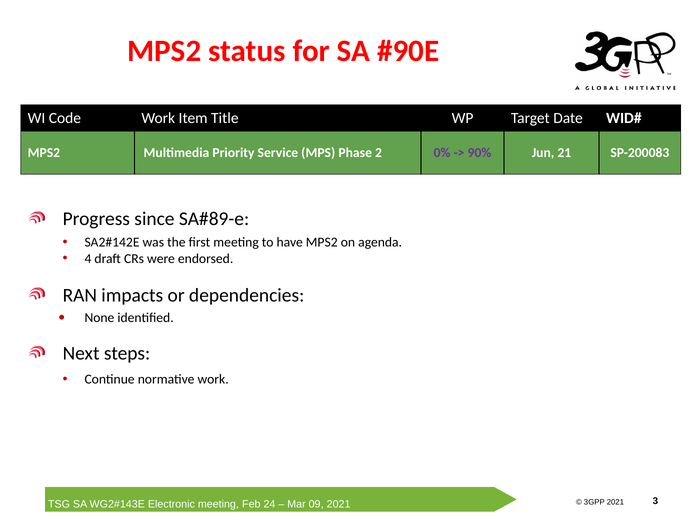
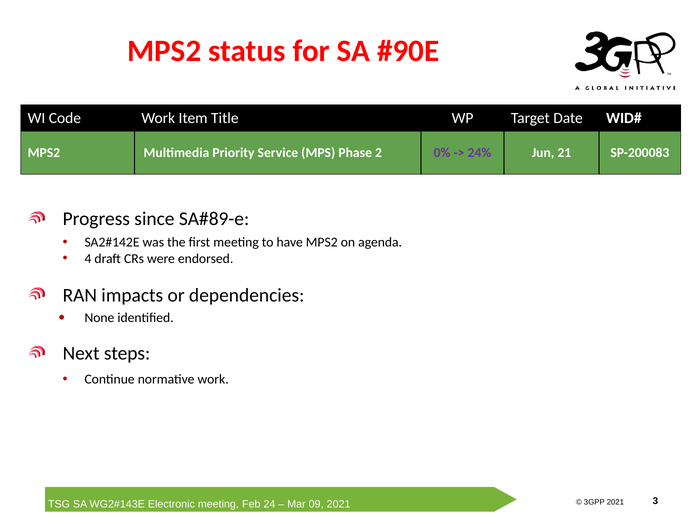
90%: 90% -> 24%
